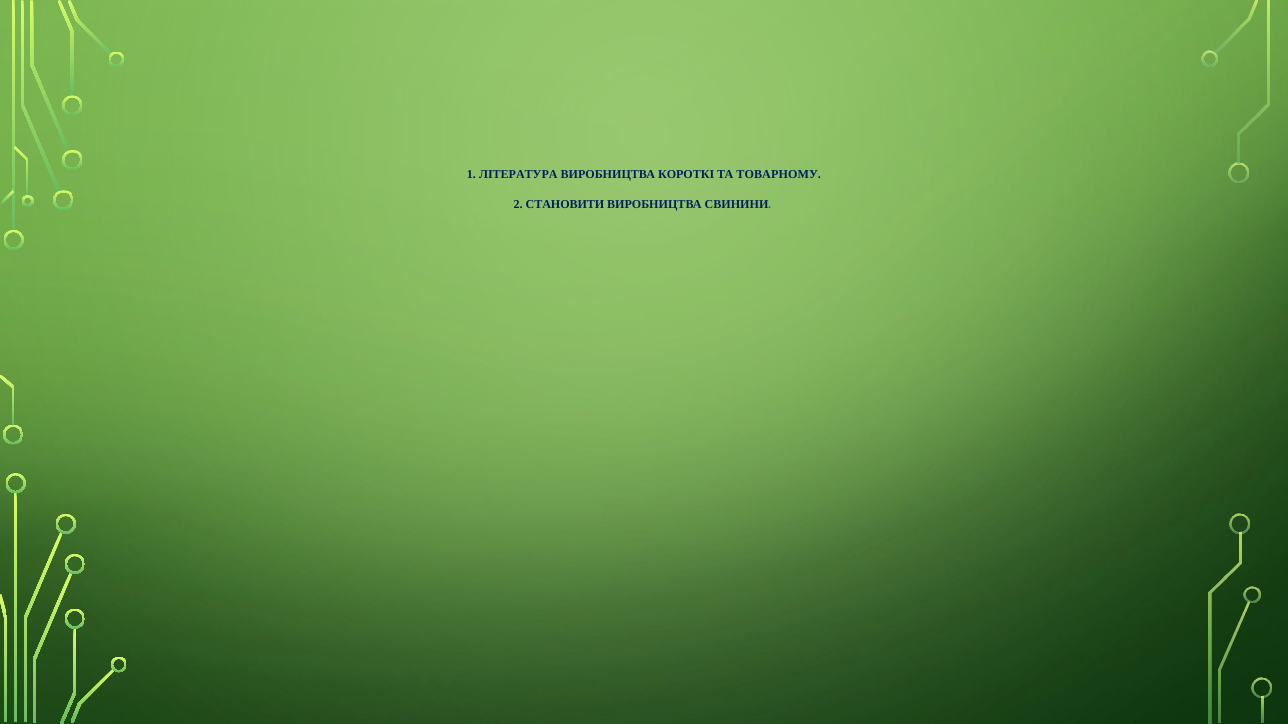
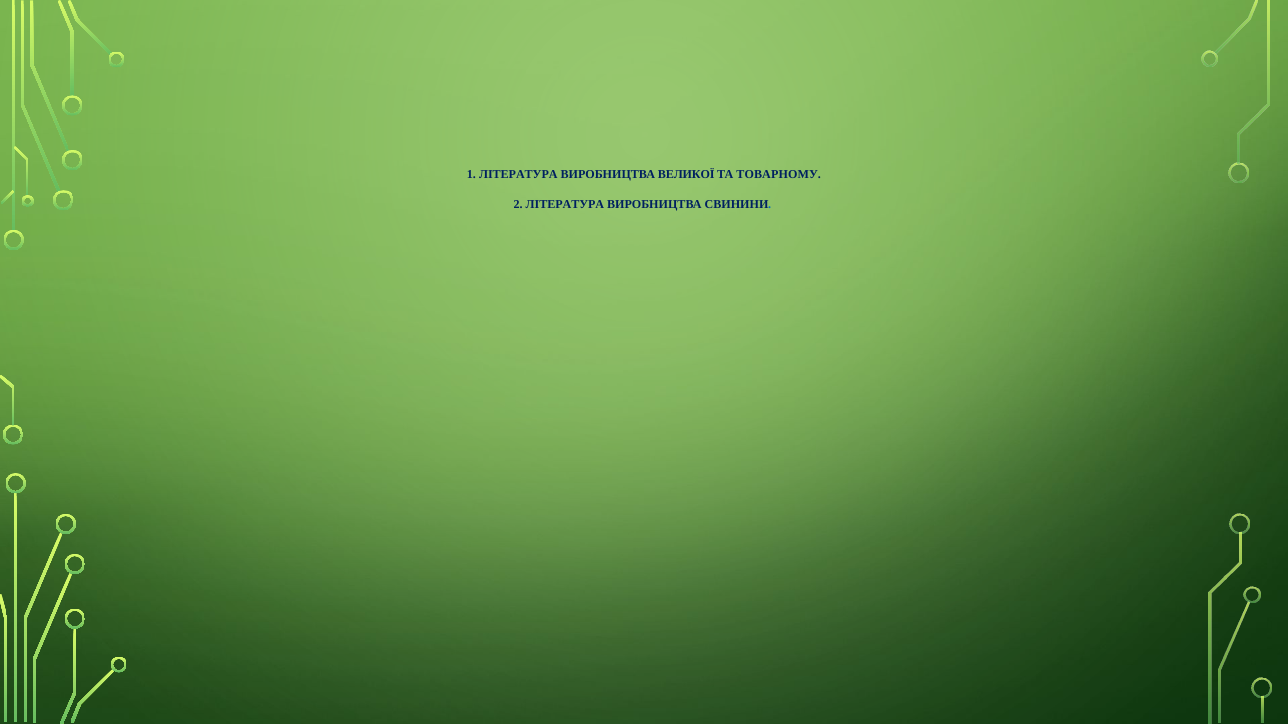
КОРОТКІ: КОРОТКІ -> ВЕЛИКОЇ
2 СТАНОВИТИ: СТАНОВИТИ -> ЛІТЕРАТУРА
